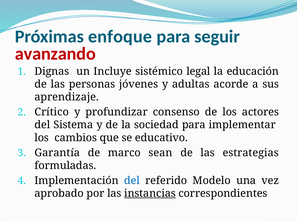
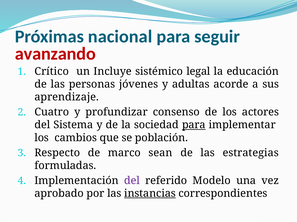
enfoque: enfoque -> nacional
Dignas: Dignas -> Crítico
Crítico: Crítico -> Cuatro
para at (194, 125) underline: none -> present
educativo: educativo -> población
Garantía: Garantía -> Respecto
del at (132, 181) colour: blue -> purple
